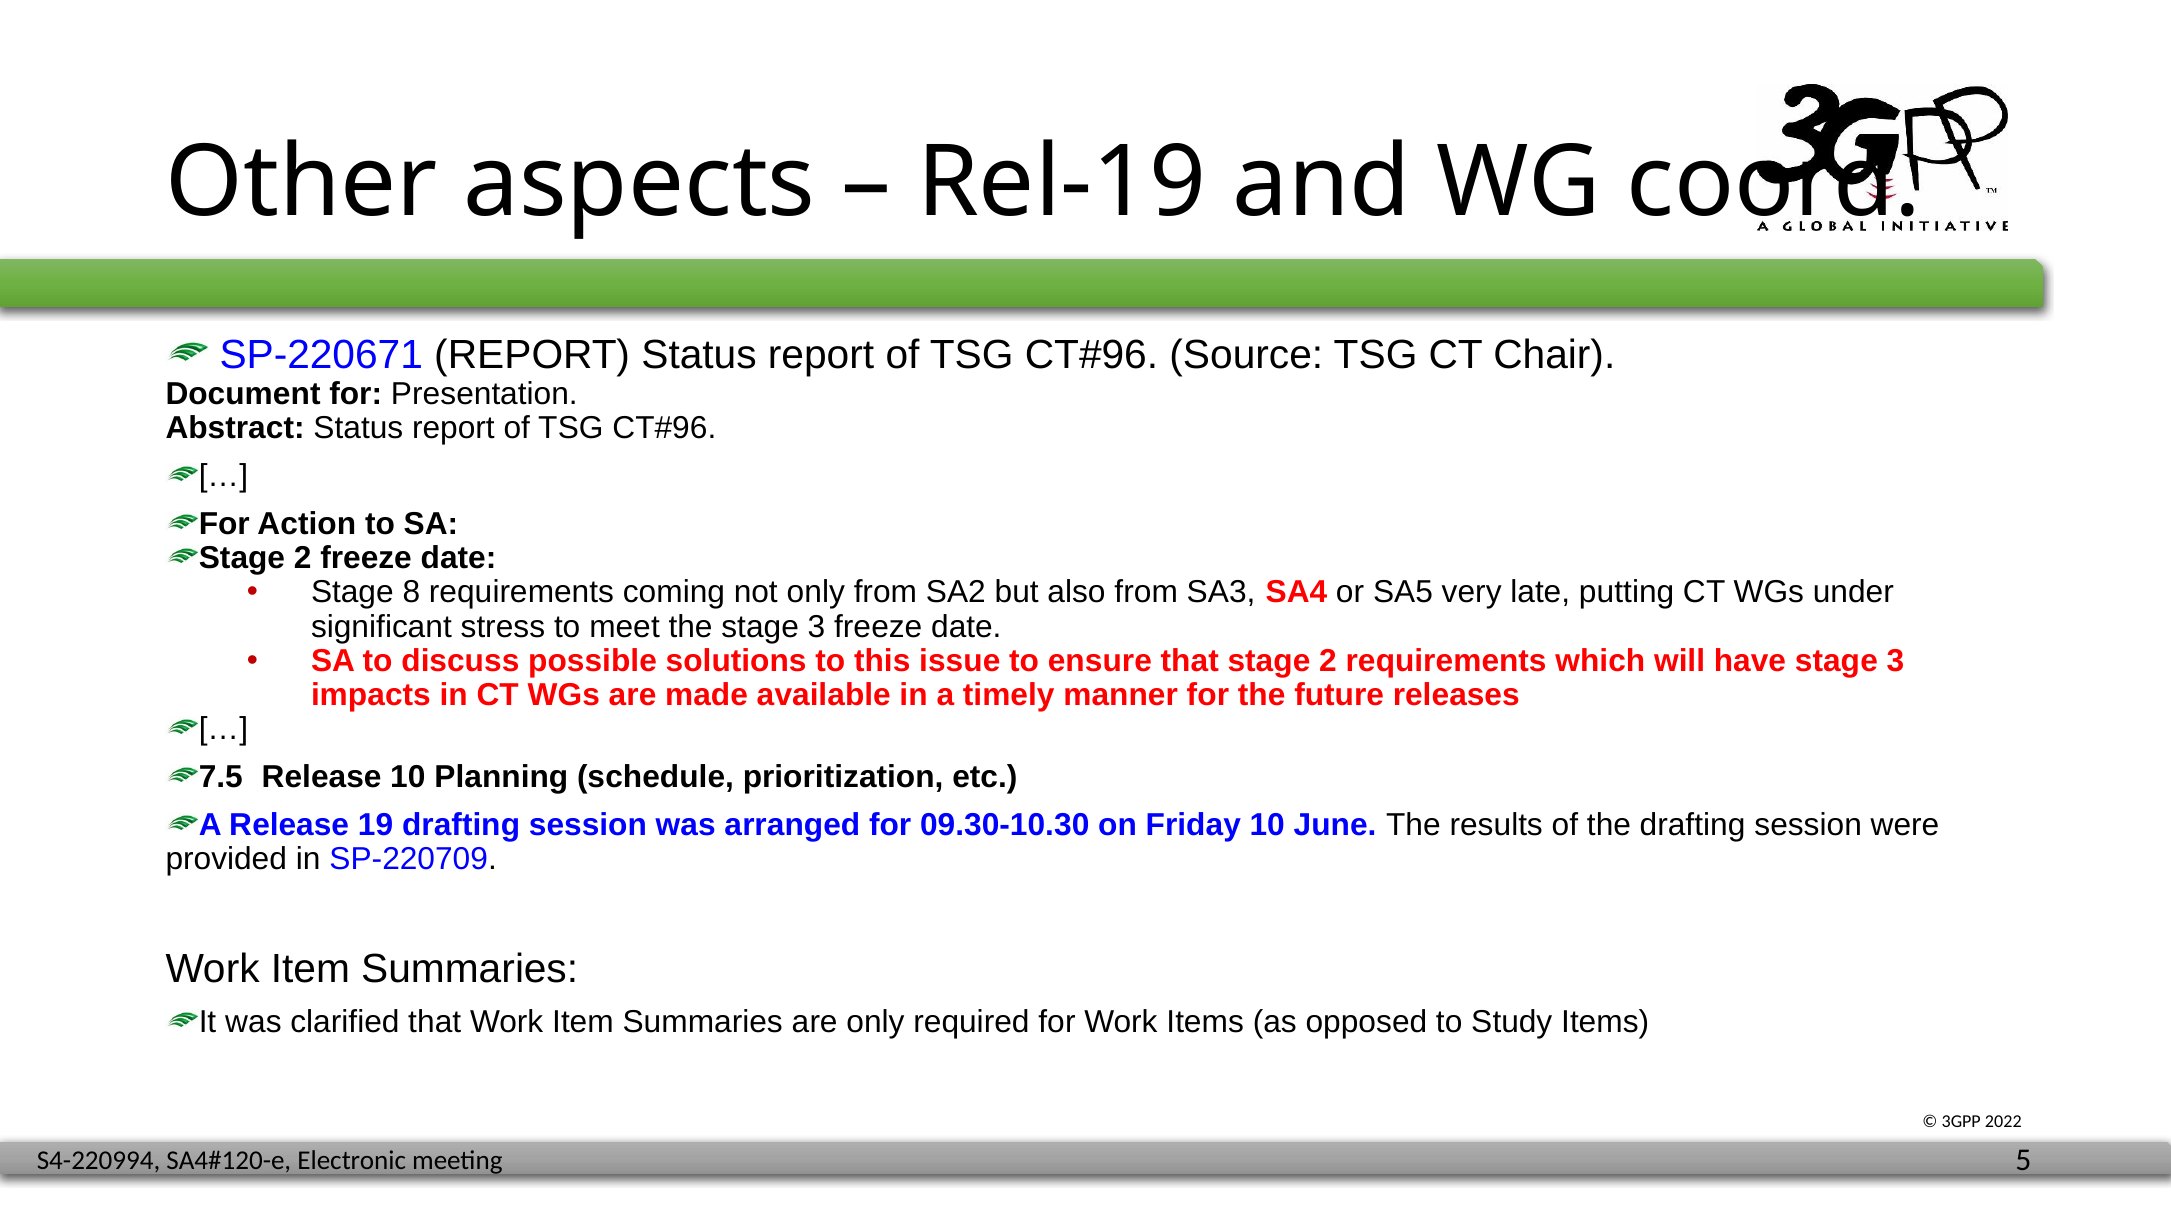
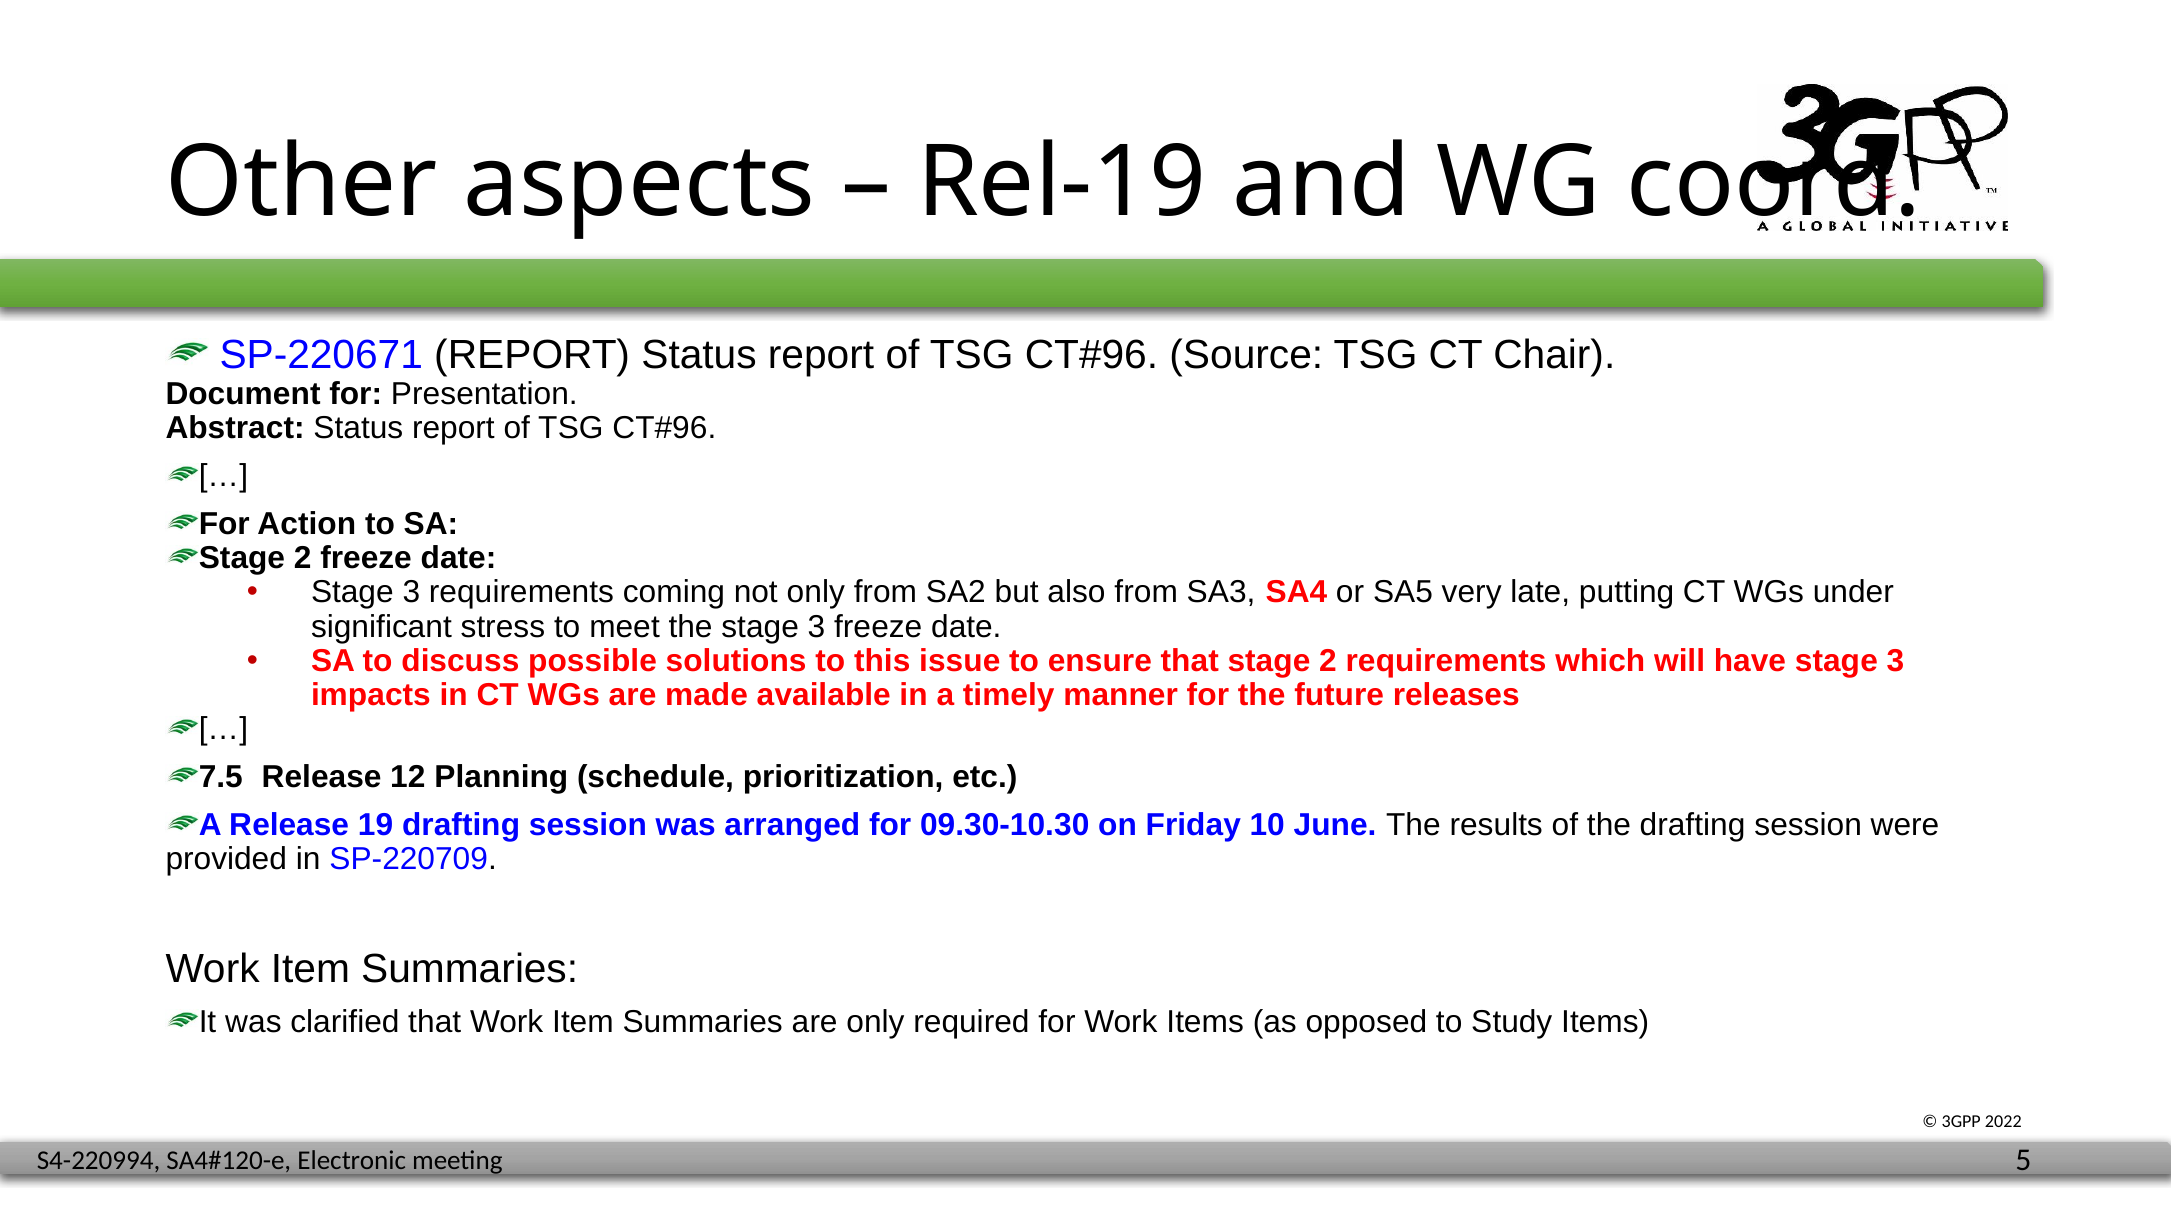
8 at (411, 592): 8 -> 3
Release 10: 10 -> 12
